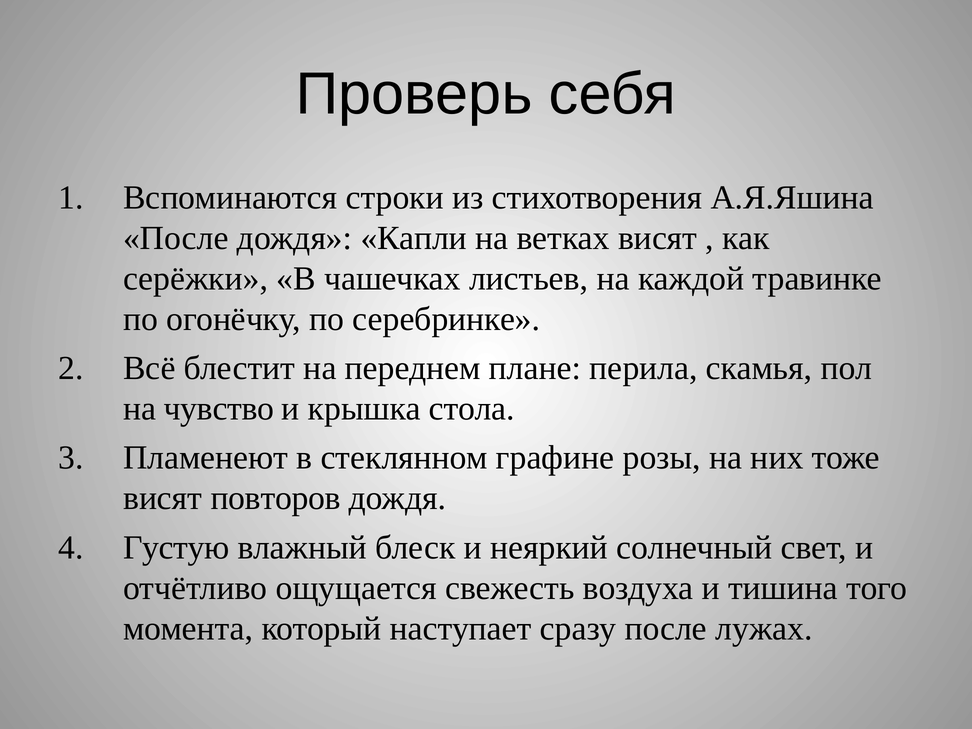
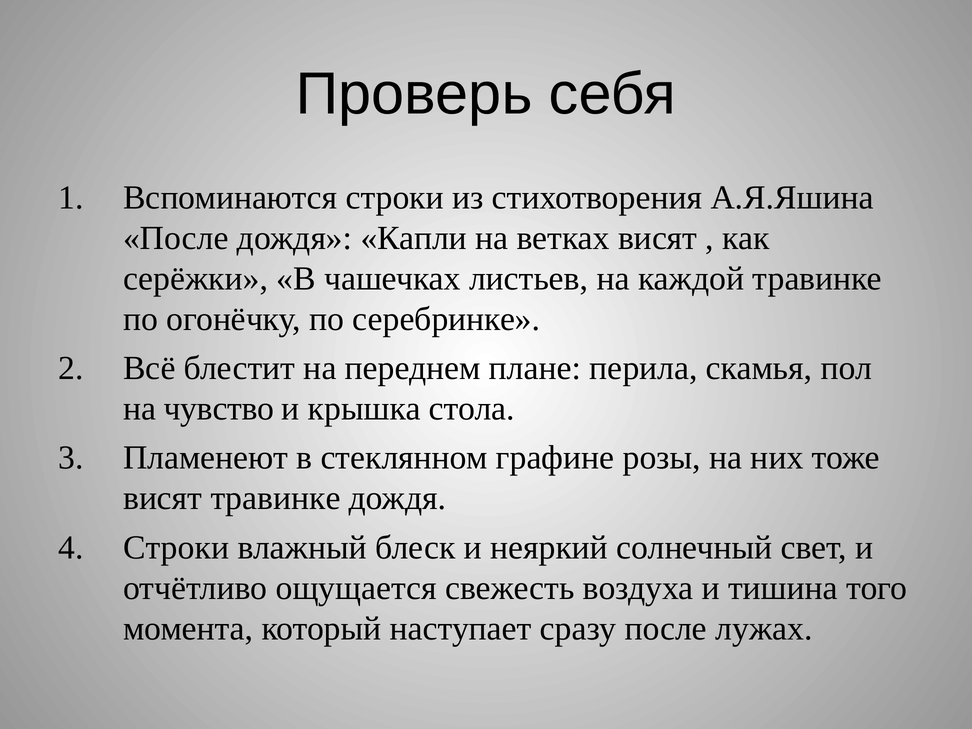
висят повторов: повторов -> травинке
Густую at (176, 547): Густую -> Строки
